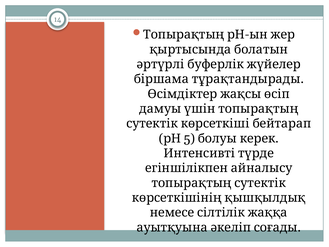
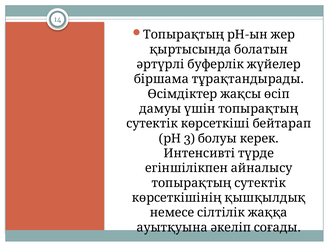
5: 5 -> 3
